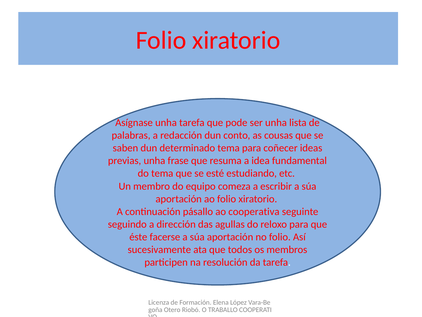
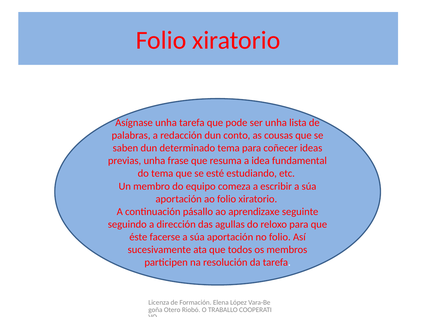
cooperativa: cooperativa -> aprendizaxe
